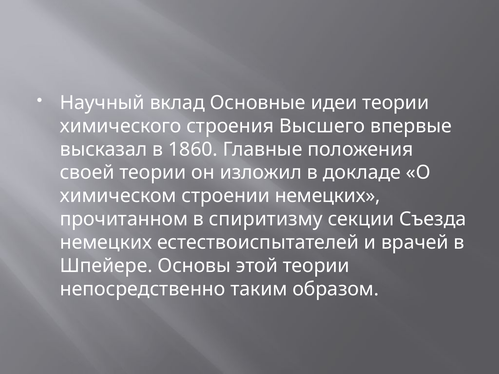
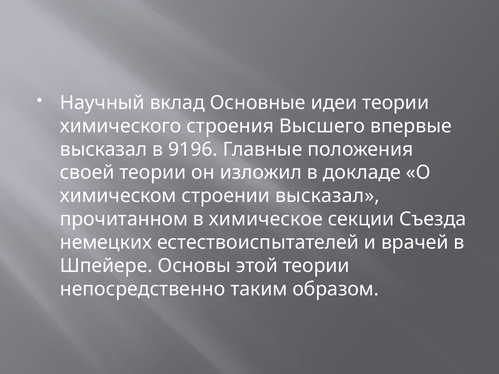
1860: 1860 -> 9196
строении немецких: немецких -> высказал
спиритизму: спиритизму -> химическое
